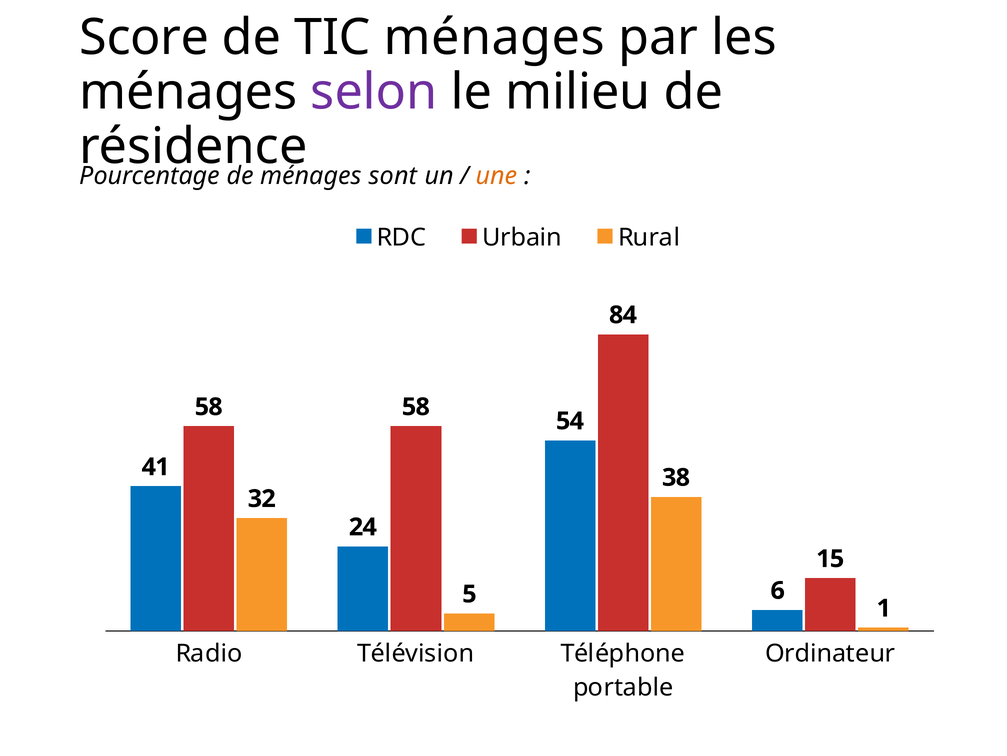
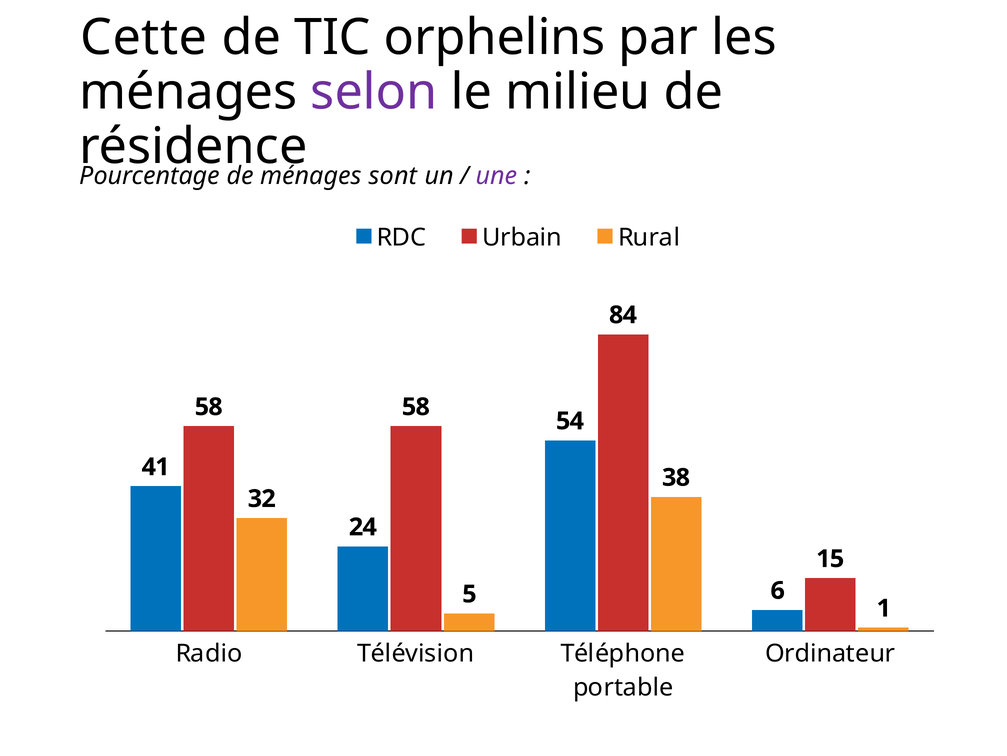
Score: Score -> Cette
TIC ménages: ménages -> orphelins
une colour: orange -> purple
